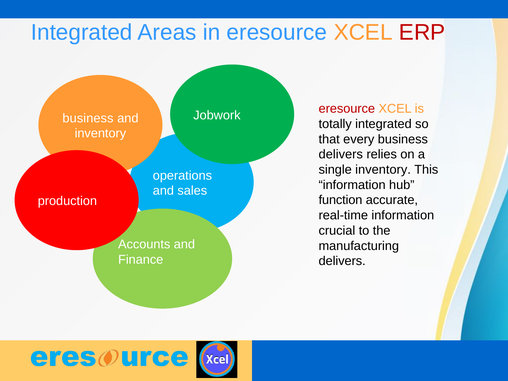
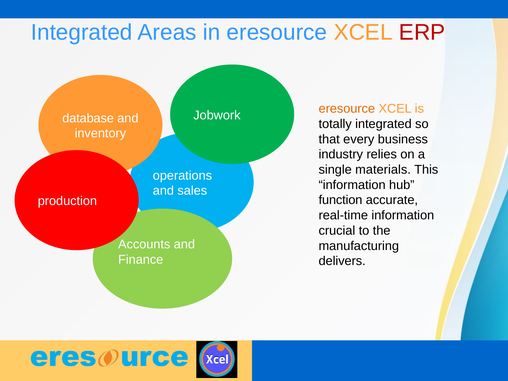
eresource at (347, 109) colour: red -> orange
business at (88, 118): business -> database
delivers at (341, 154): delivers -> industry
single inventory: inventory -> materials
